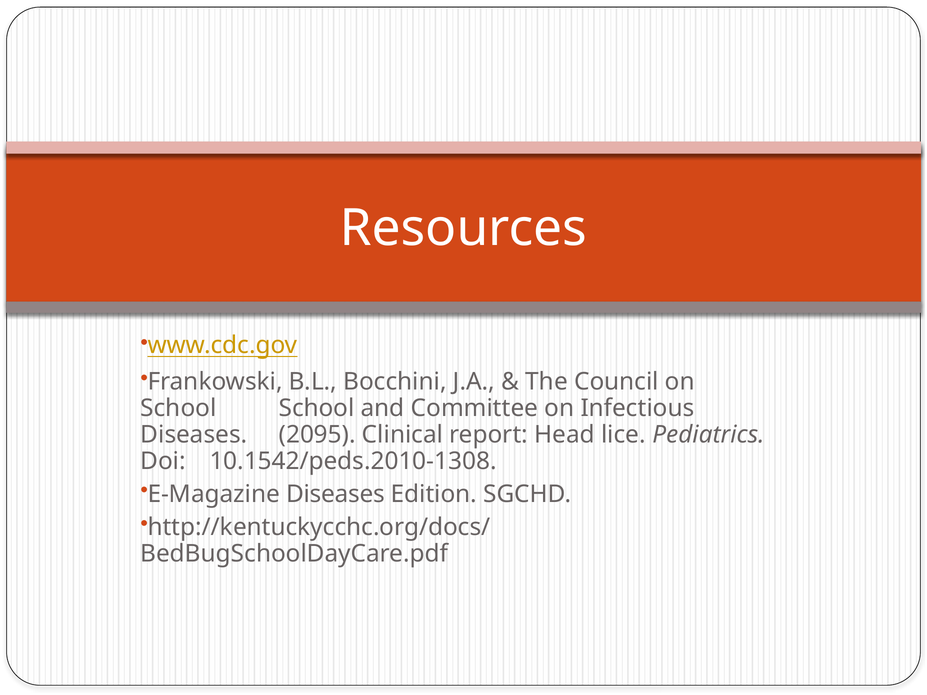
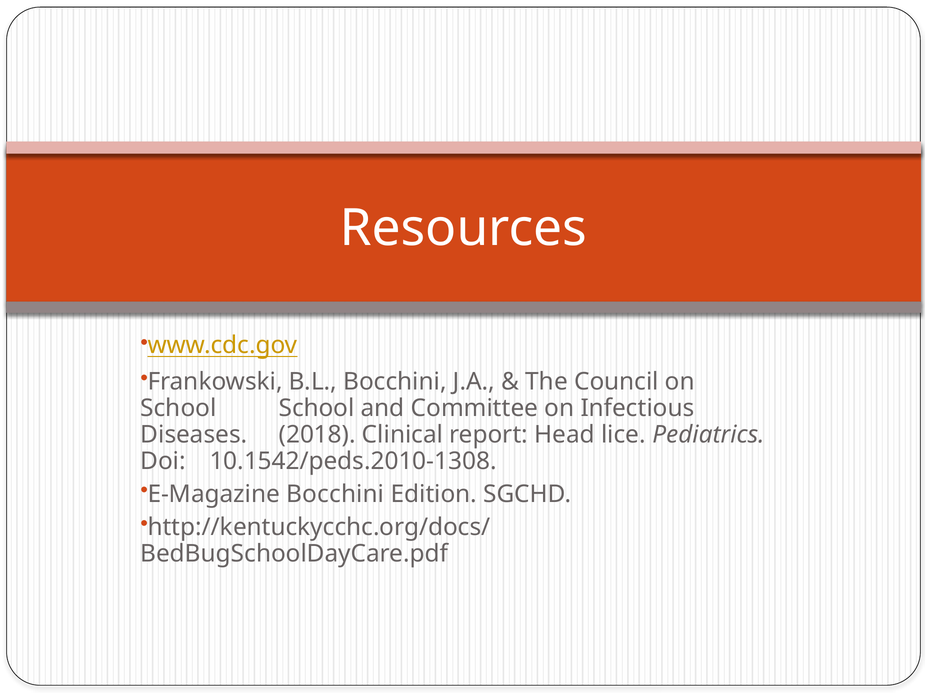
2095: 2095 -> 2018
E-Magazine Diseases: Diseases -> Bocchini
